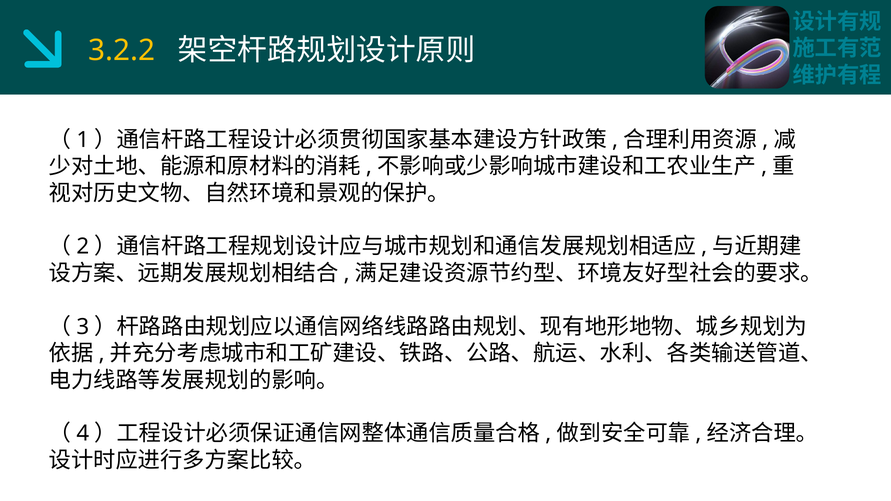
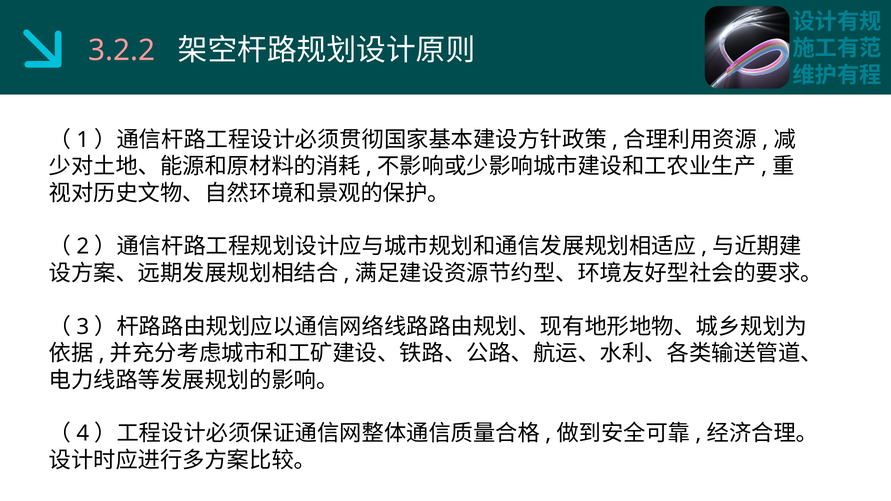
3.2.2 colour: yellow -> pink
